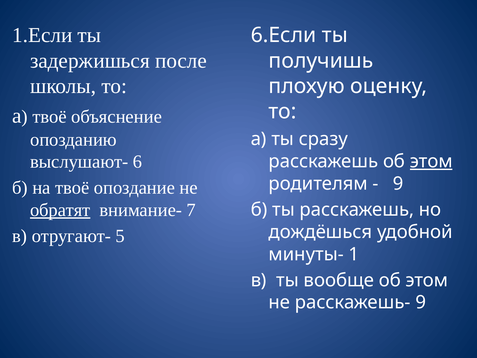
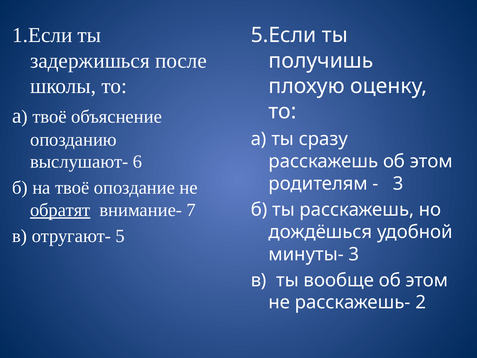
6.Если: 6.Если -> 5.Если
этом at (431, 161) underline: present -> none
9 at (398, 183): 9 -> 3
минуты- 1: 1 -> 3
расскажешь- 9: 9 -> 2
